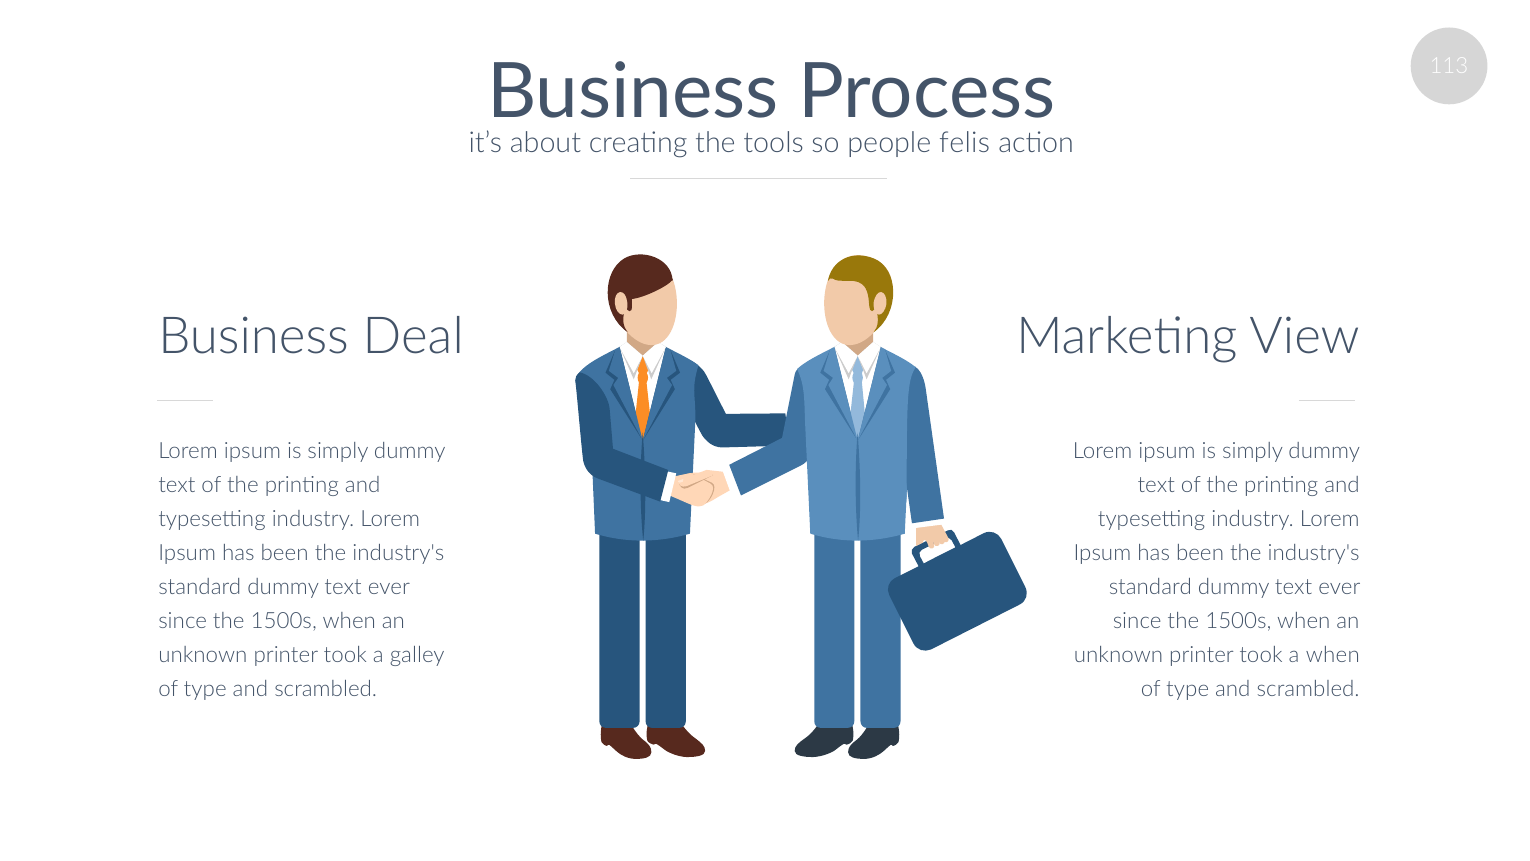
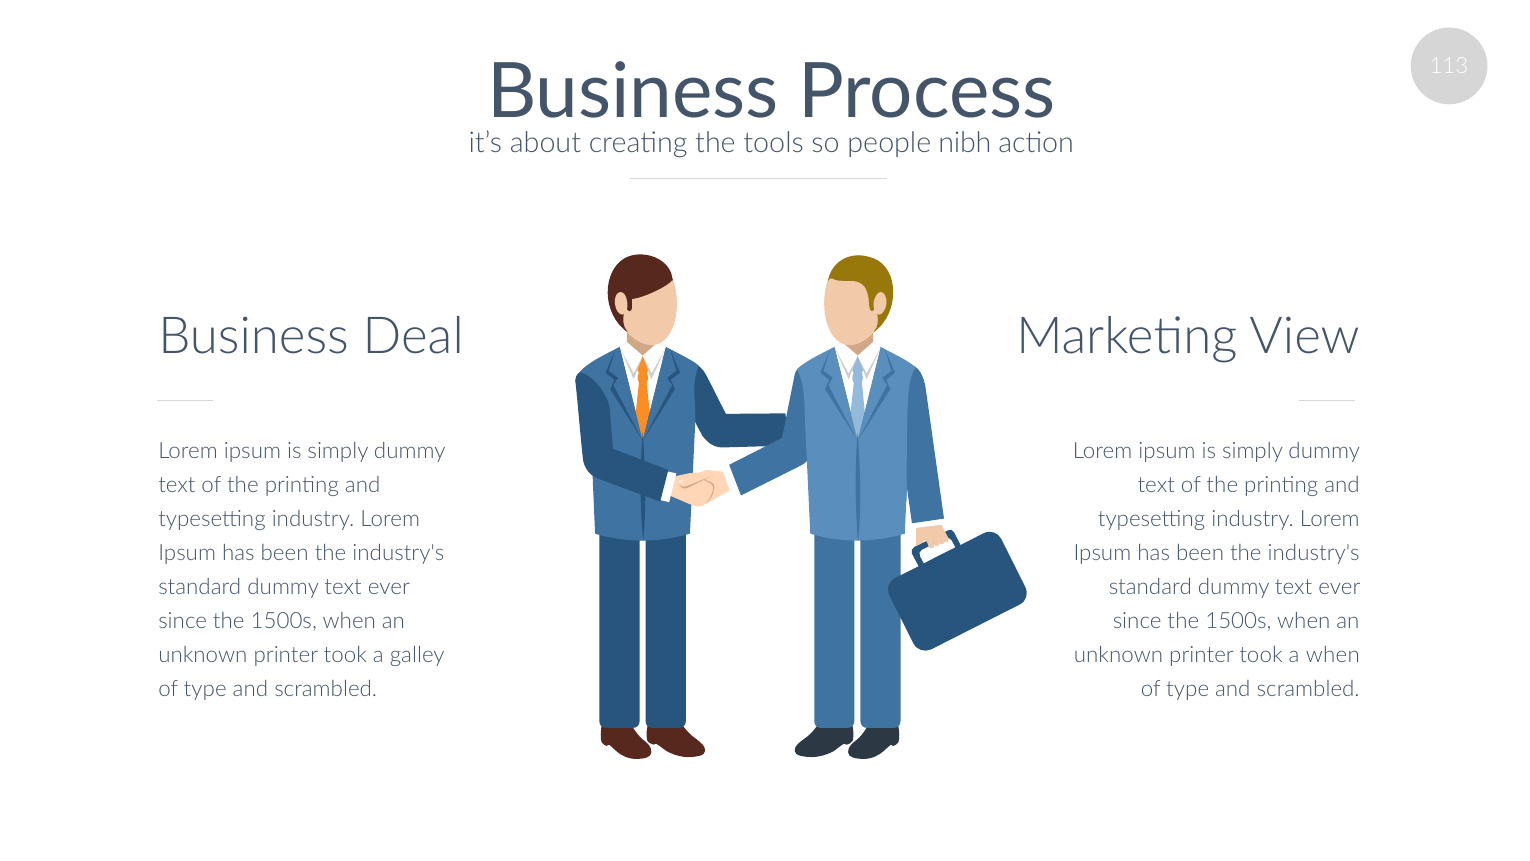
felis: felis -> nibh
